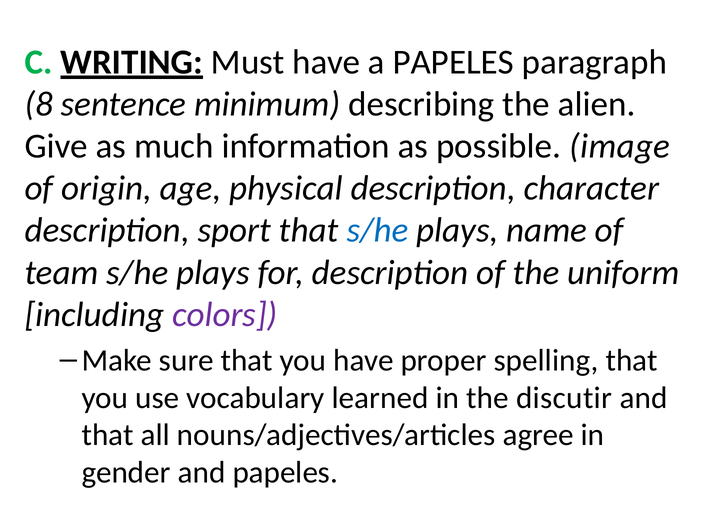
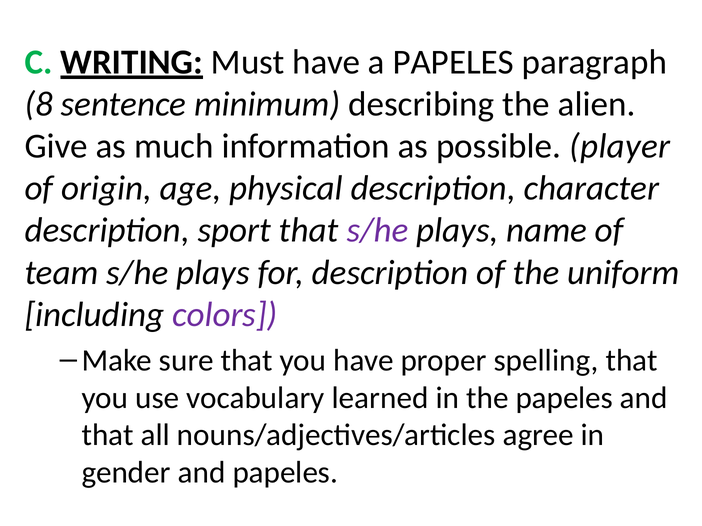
image: image -> player
s/he at (378, 231) colour: blue -> purple
the discutir: discutir -> papeles
